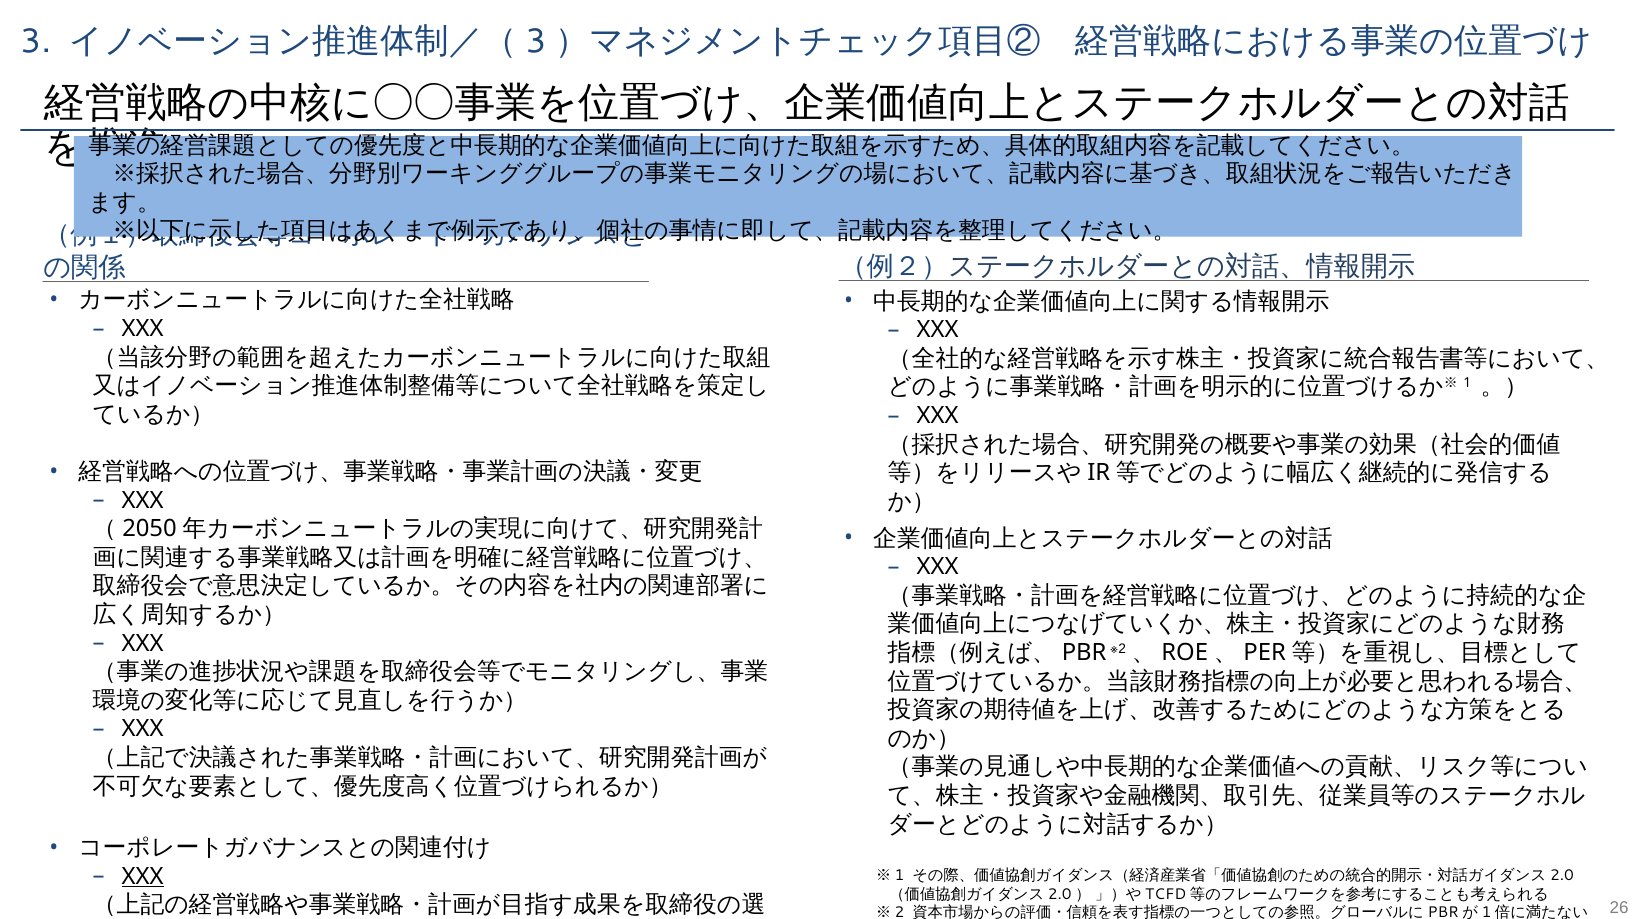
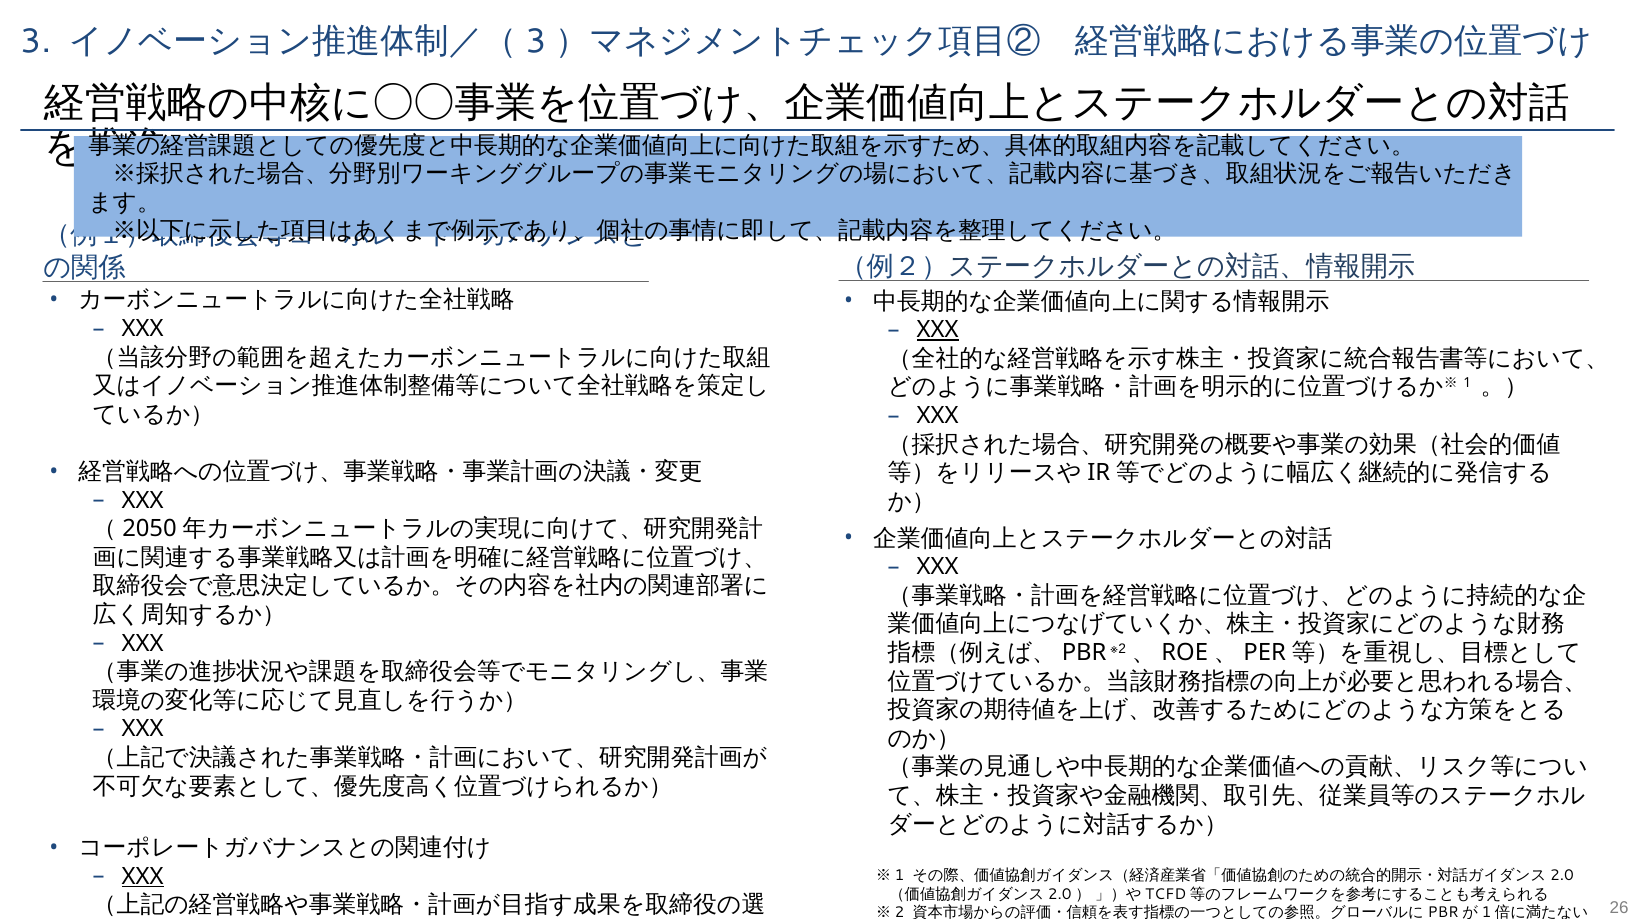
XXX at (938, 330) underline: none -> present
